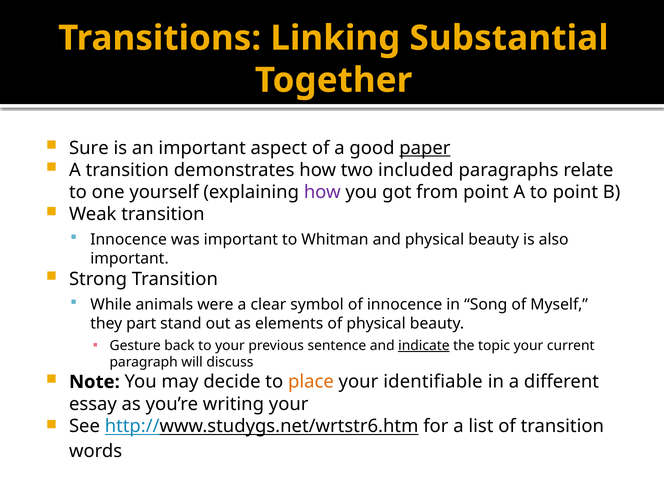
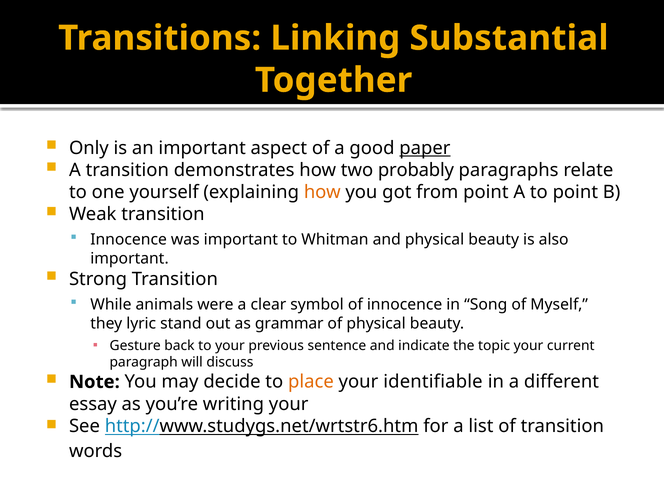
Sure: Sure -> Only
included: included -> probably
how at (322, 192) colour: purple -> orange
part: part -> lyric
elements: elements -> grammar
indicate underline: present -> none
